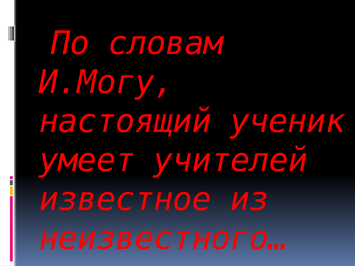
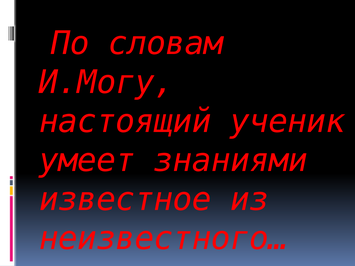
учителей: учителей -> знаниями
